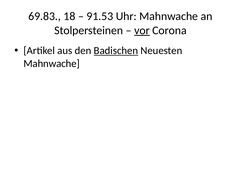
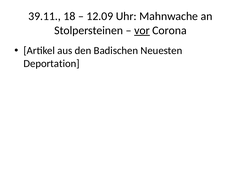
69.83: 69.83 -> 39.11
91.53: 91.53 -> 12.09
Badischen underline: present -> none
Mahnwache at (52, 63): Mahnwache -> Deportation
